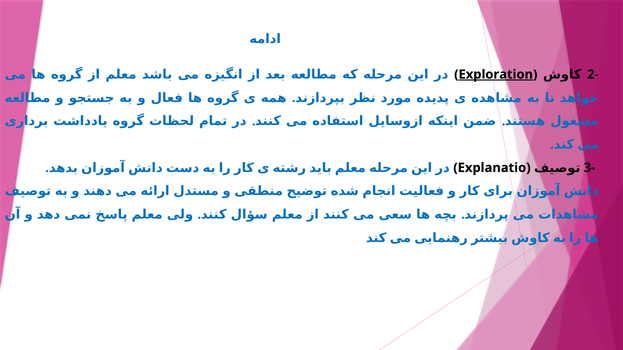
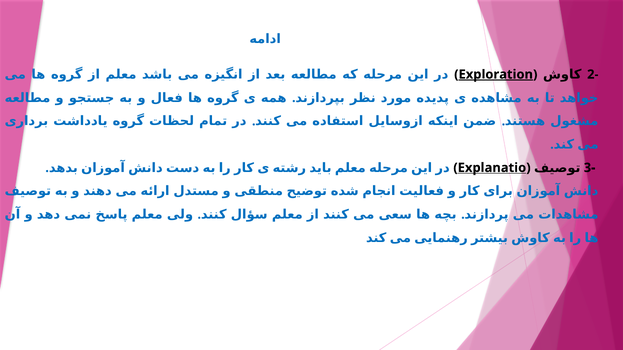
Explanatio underline: none -> present
